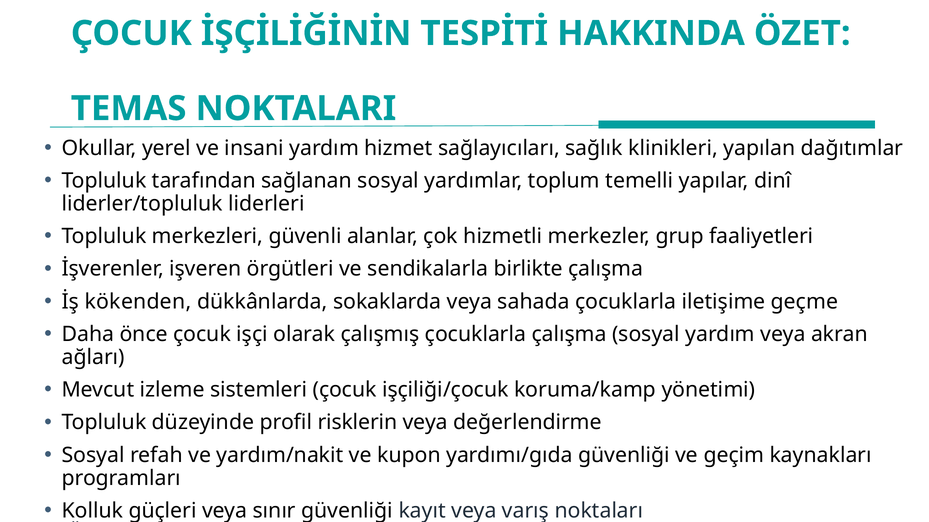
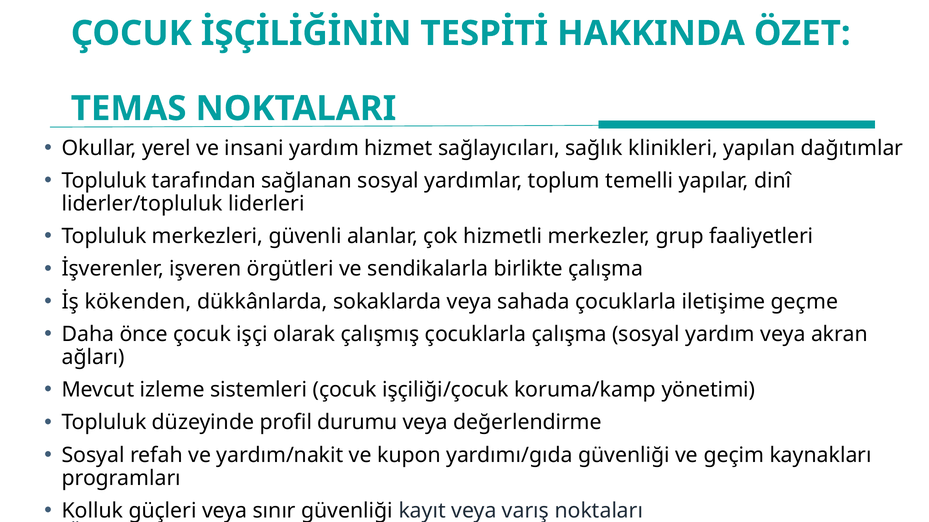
risklerin: risklerin -> durumu
